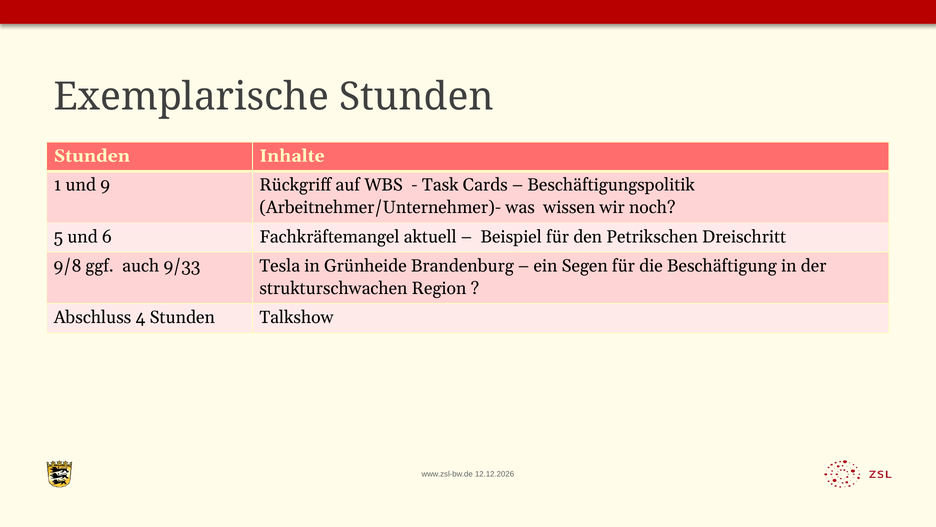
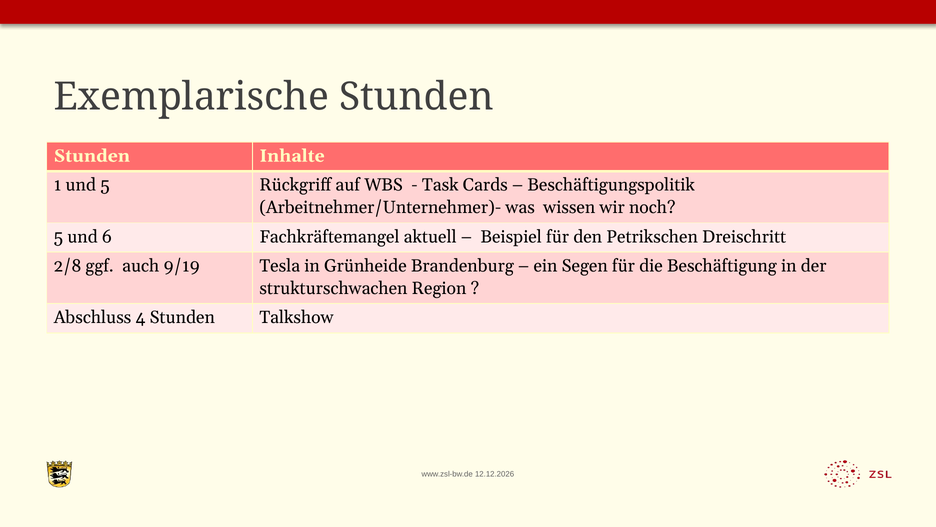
und 9: 9 -> 5
9/8: 9/8 -> 2/8
9/33: 9/33 -> 9/19
